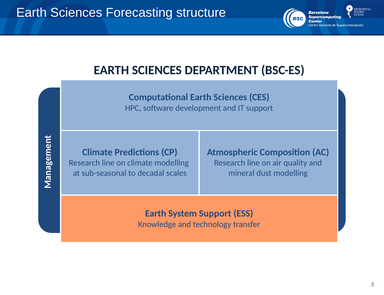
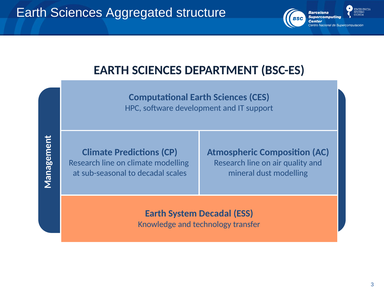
Forecasting: Forecasting -> Aggregated
System Support: Support -> Decadal
